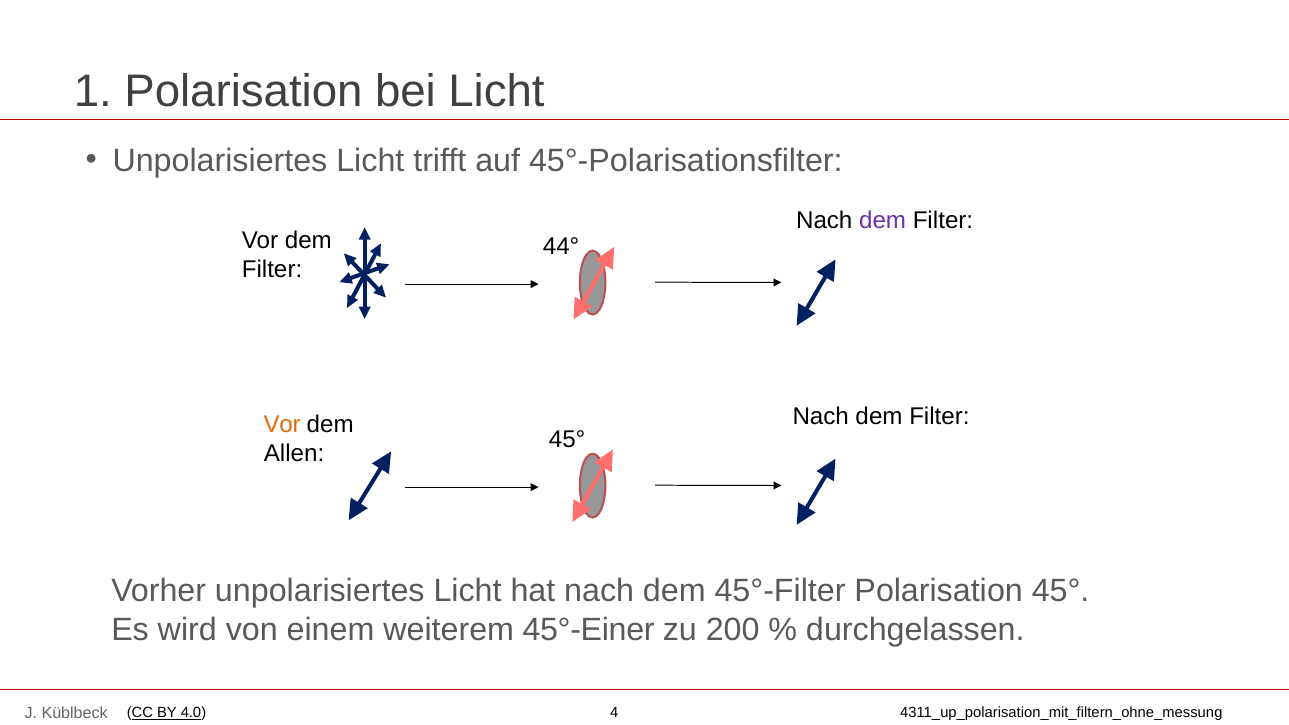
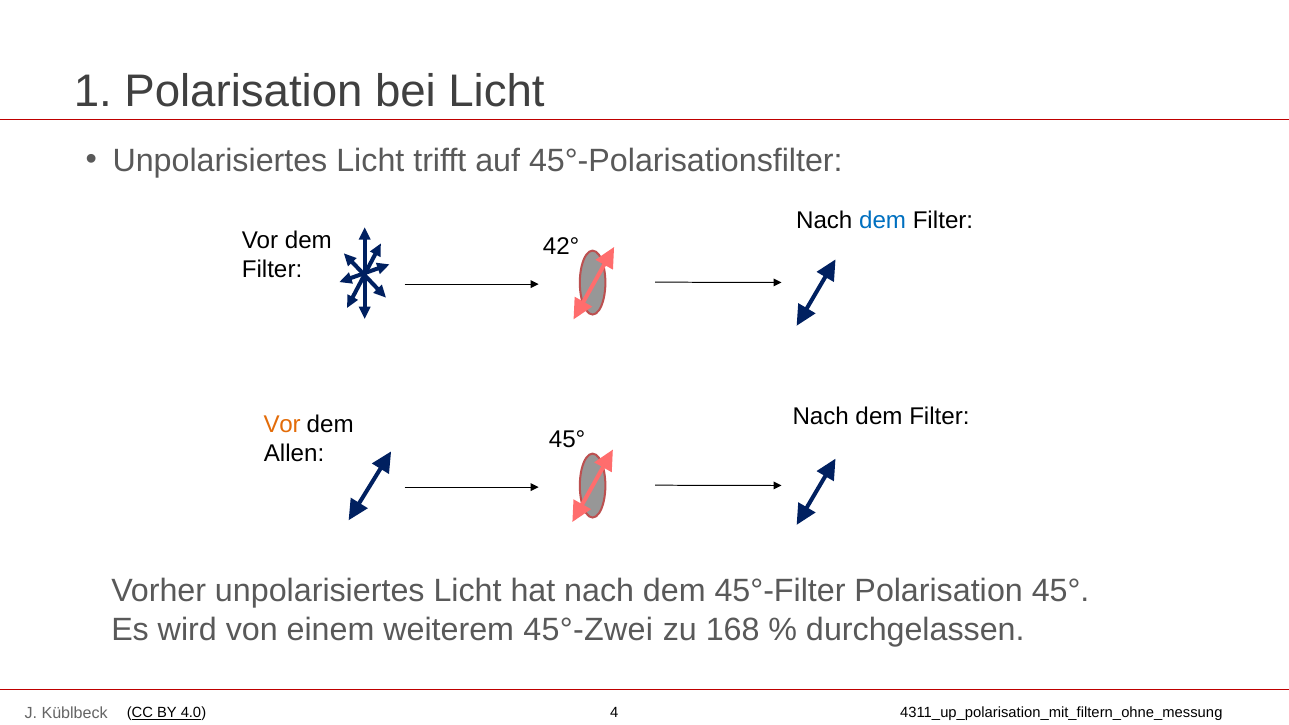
dem at (883, 221) colour: purple -> blue
44°: 44° -> 42°
45°-Einer: 45°-Einer -> 45°-Zwei
200: 200 -> 168
